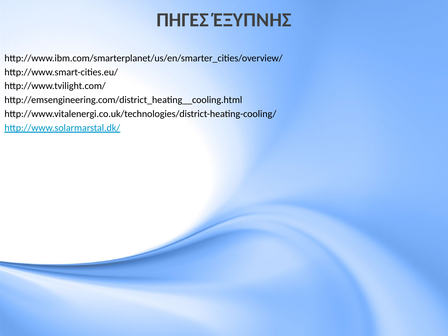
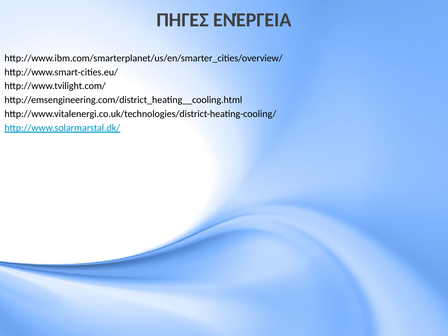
ΈΞΥΠΝΗΣ: ΈΞΥΠΝΗΣ -> ΕΝΈΡΓΕΙΑ
